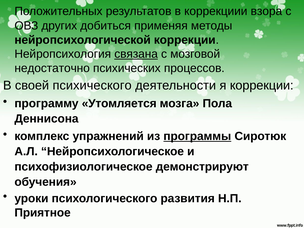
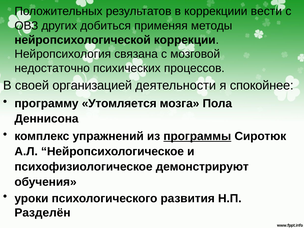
взора: взора -> вести
связана underline: present -> none
психического: психического -> организацией
я коррекции: коррекции -> спокойнее
Приятное: Приятное -> Разделён
